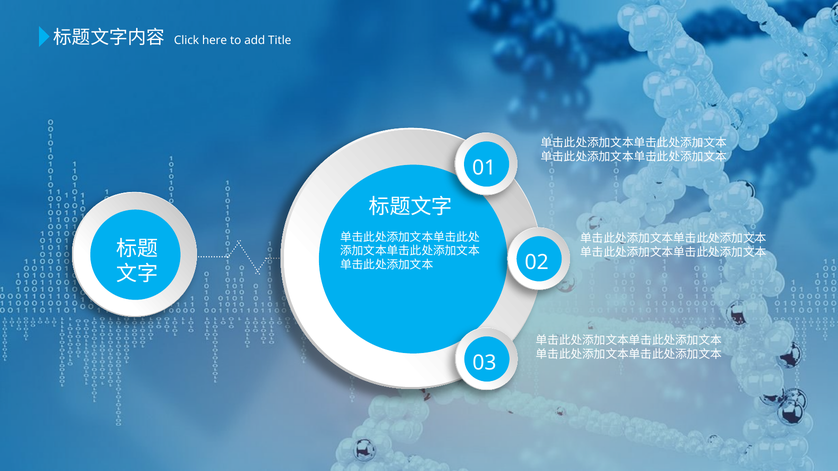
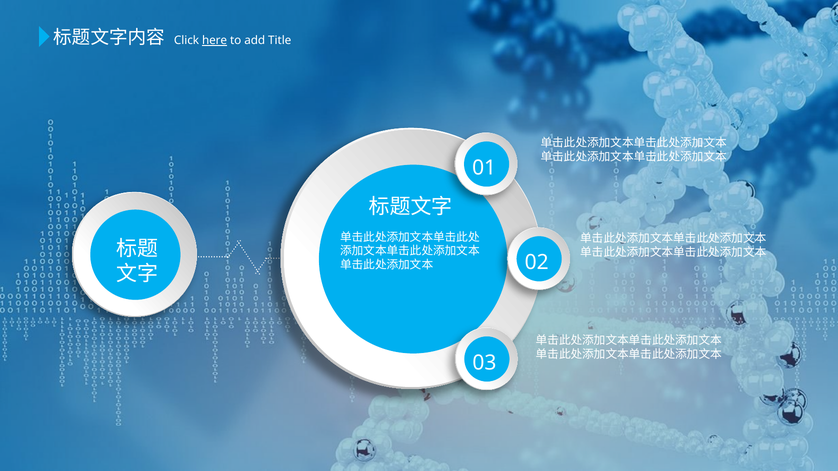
here underline: none -> present
